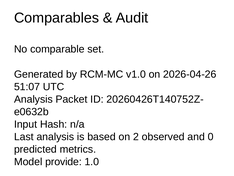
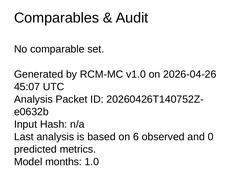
51:07: 51:07 -> 45:07
2: 2 -> 6
provide: provide -> months
